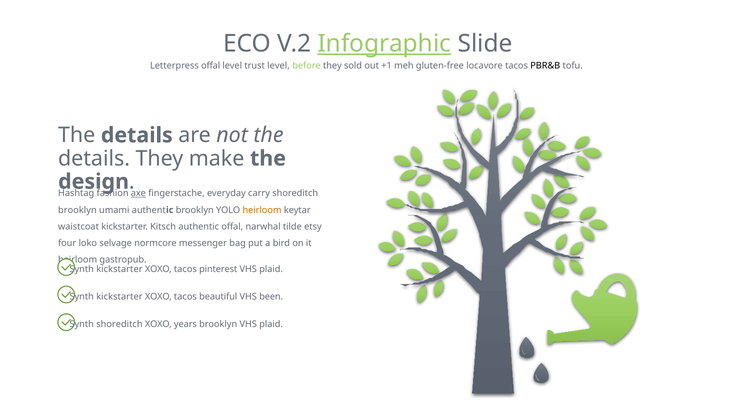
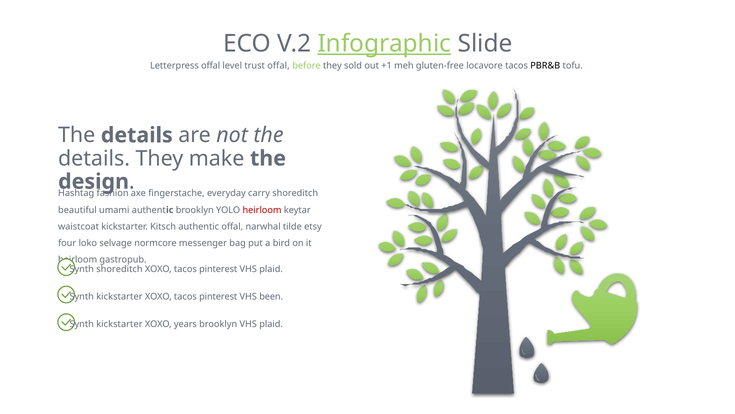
trust level: level -> offal
axe underline: present -> none
brooklyn at (77, 210): brooklyn -> beautiful
heirloom at (262, 210) colour: orange -> red
kickstarter at (119, 269): kickstarter -> shoreditch
beautiful at (218, 296): beautiful -> pinterest
shoreditch at (119, 324): shoreditch -> kickstarter
